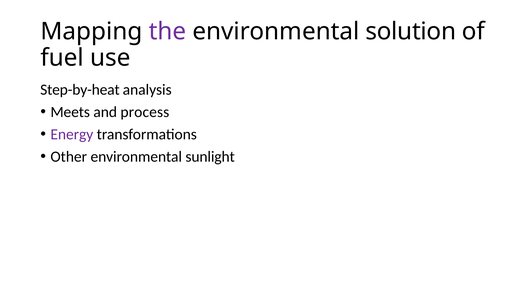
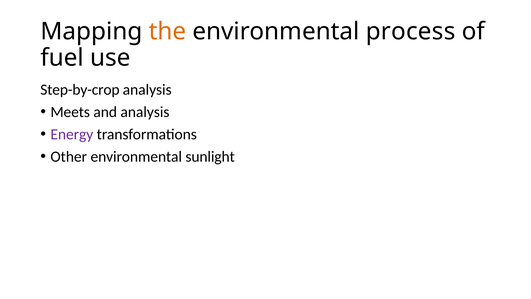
the colour: purple -> orange
solution: solution -> process
Step-by-heat: Step-by-heat -> Step-by-crop
and process: process -> analysis
